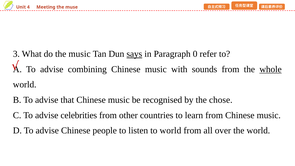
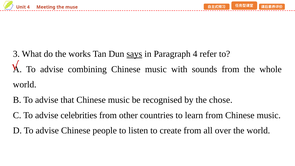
the music: music -> works
Paragraph 0: 0 -> 4
whole underline: present -> none
to world: world -> create
